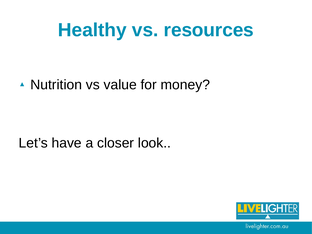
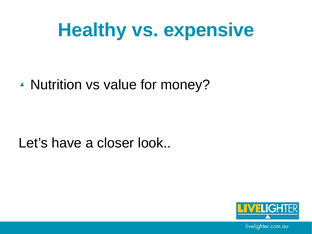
resources: resources -> expensive
